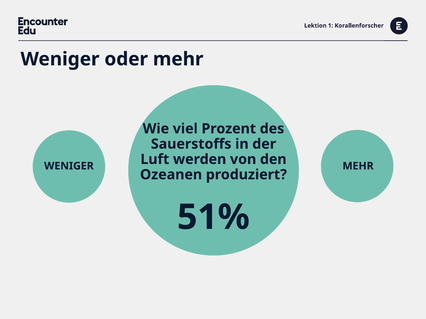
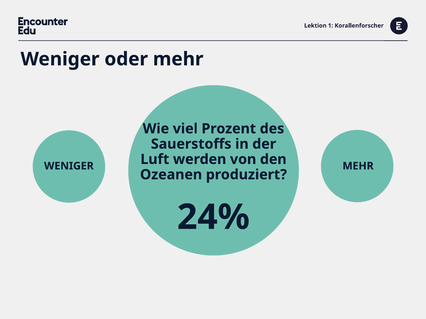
51%: 51% -> 24%
